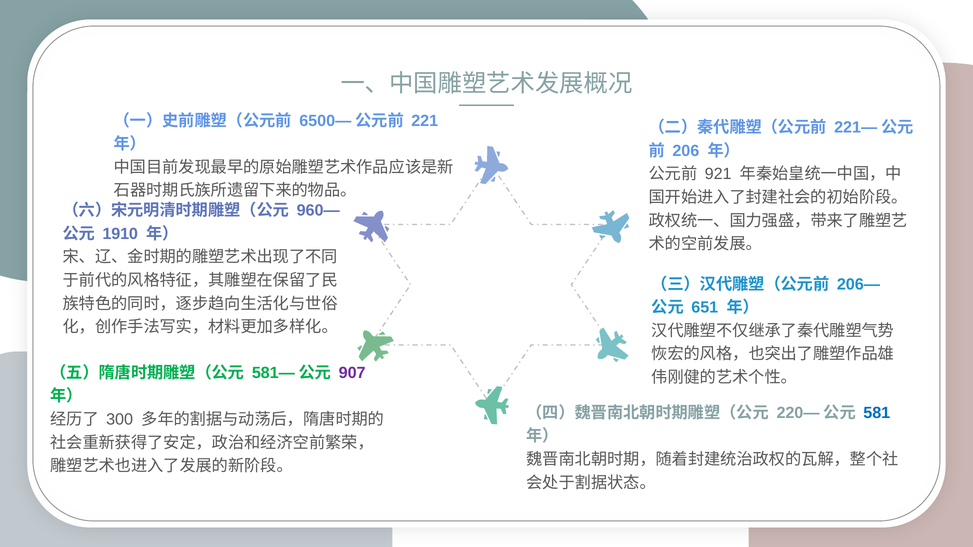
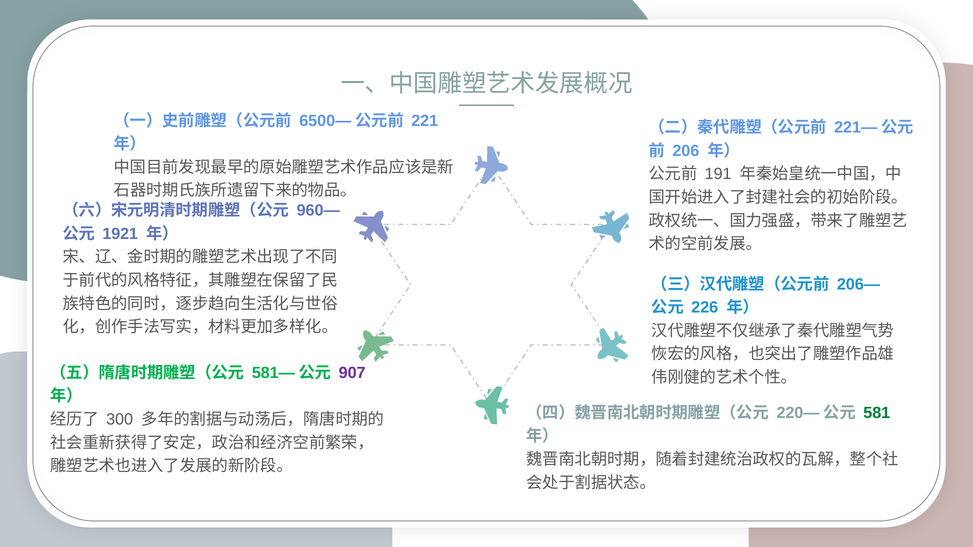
921: 921 -> 191
1910: 1910 -> 1921
651: 651 -> 226
581 colour: blue -> green
